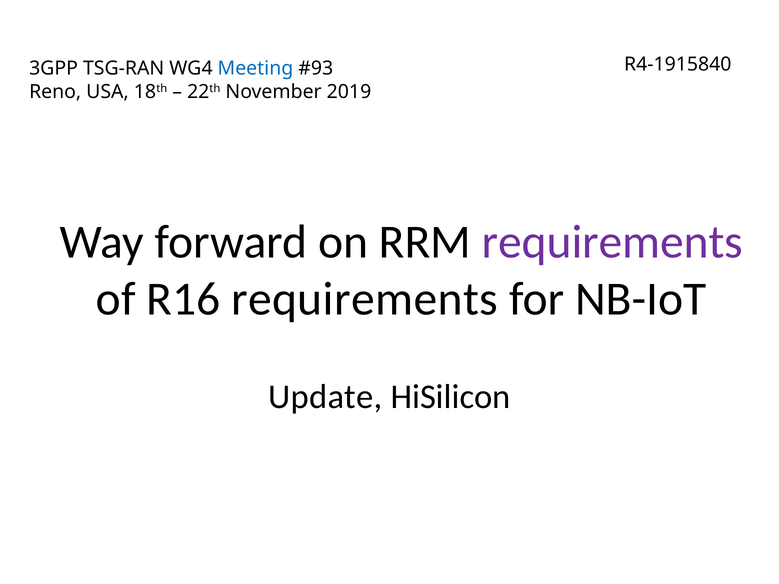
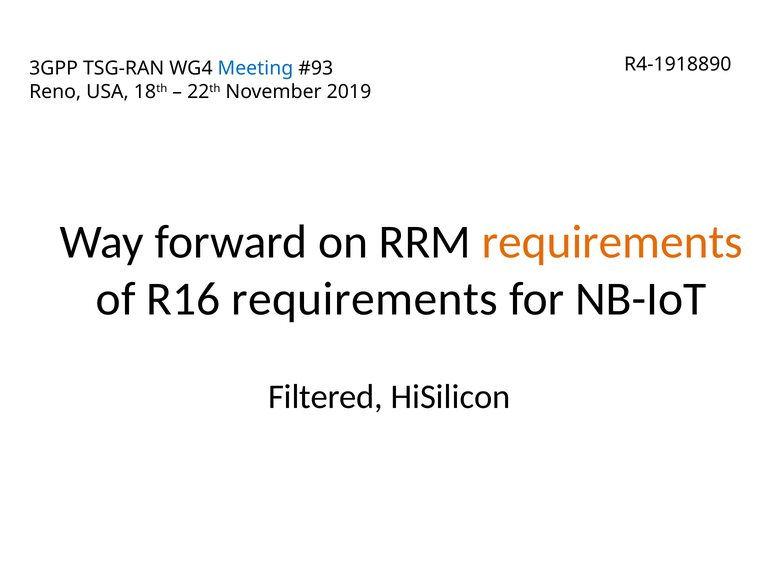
R4-1915840: R4-1915840 -> R4-1918890
requirements at (612, 242) colour: purple -> orange
Update: Update -> Filtered
